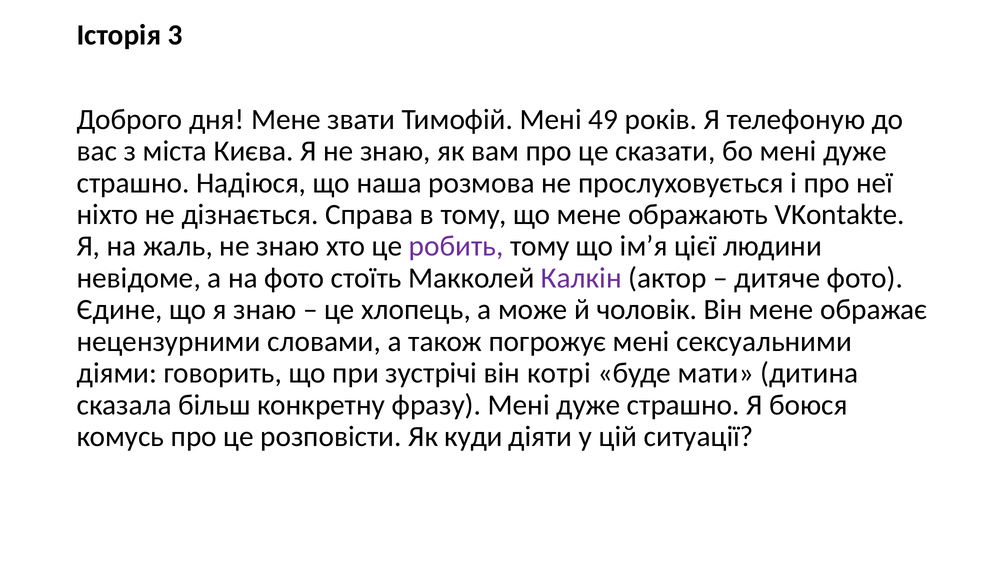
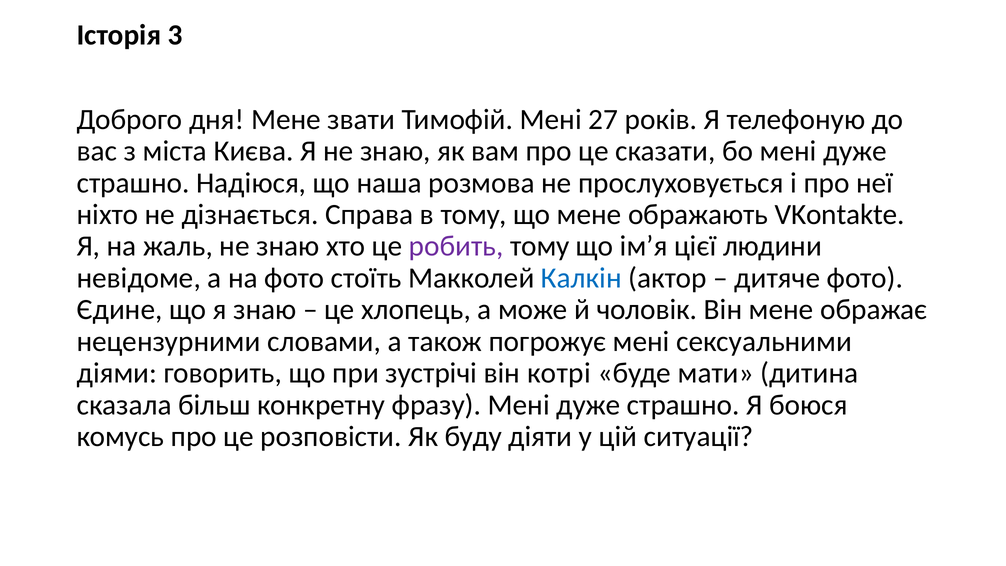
49: 49 -> 27
Калкін colour: purple -> blue
куди: куди -> буду
